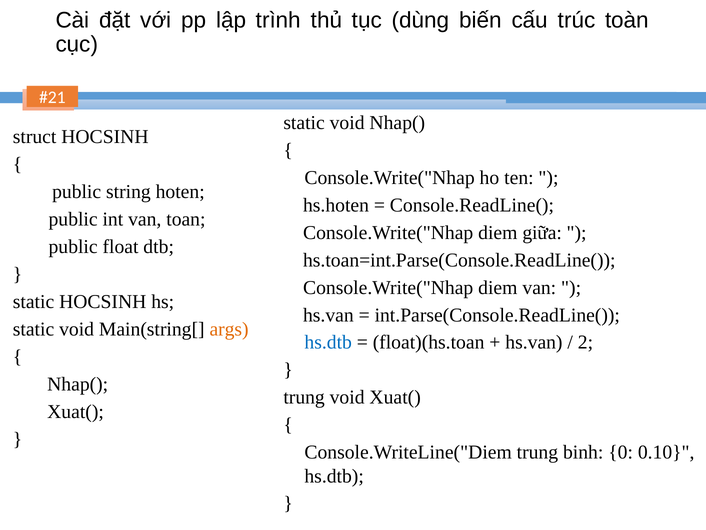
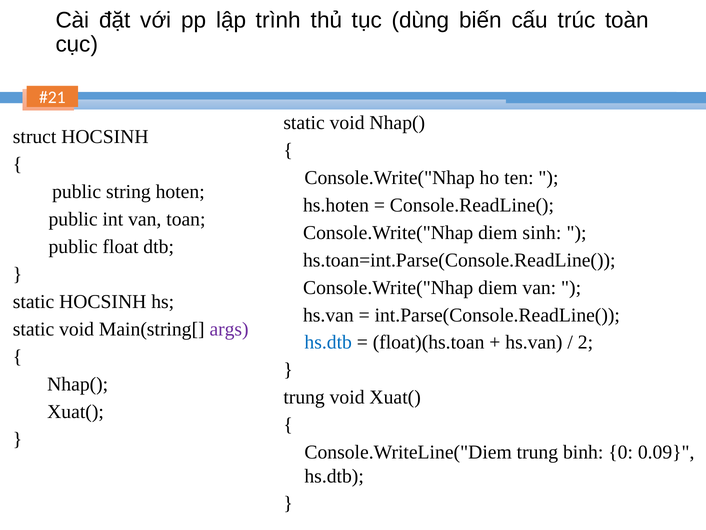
giữa: giữa -> sinh
args colour: orange -> purple
0.10: 0.10 -> 0.09
